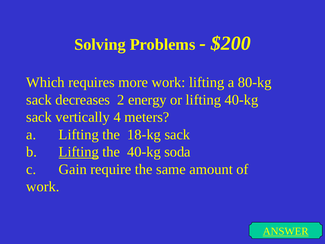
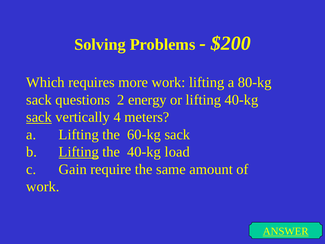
decreases: decreases -> questions
sack at (39, 117) underline: none -> present
18-kg: 18-kg -> 60-kg
soda: soda -> load
